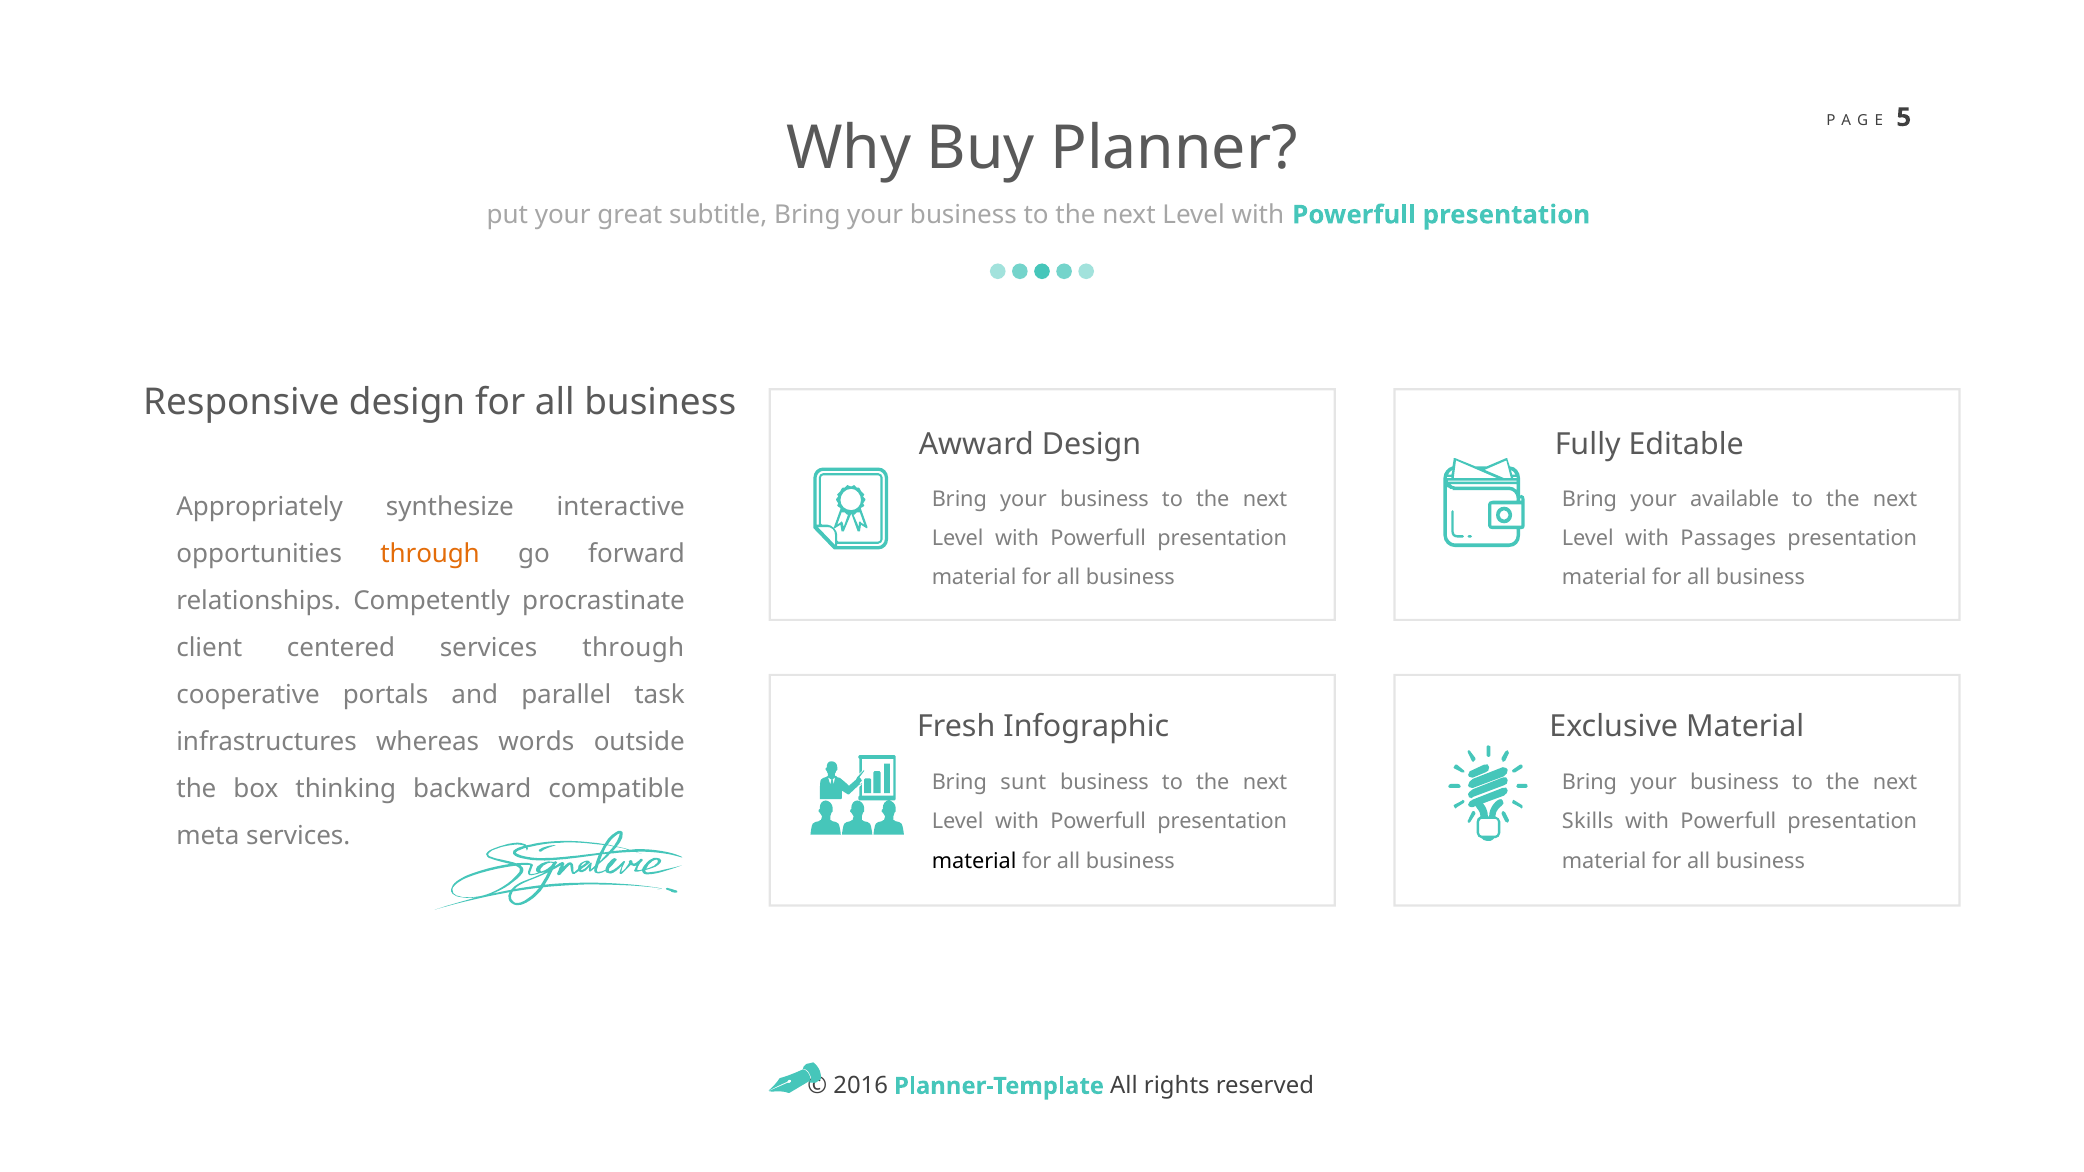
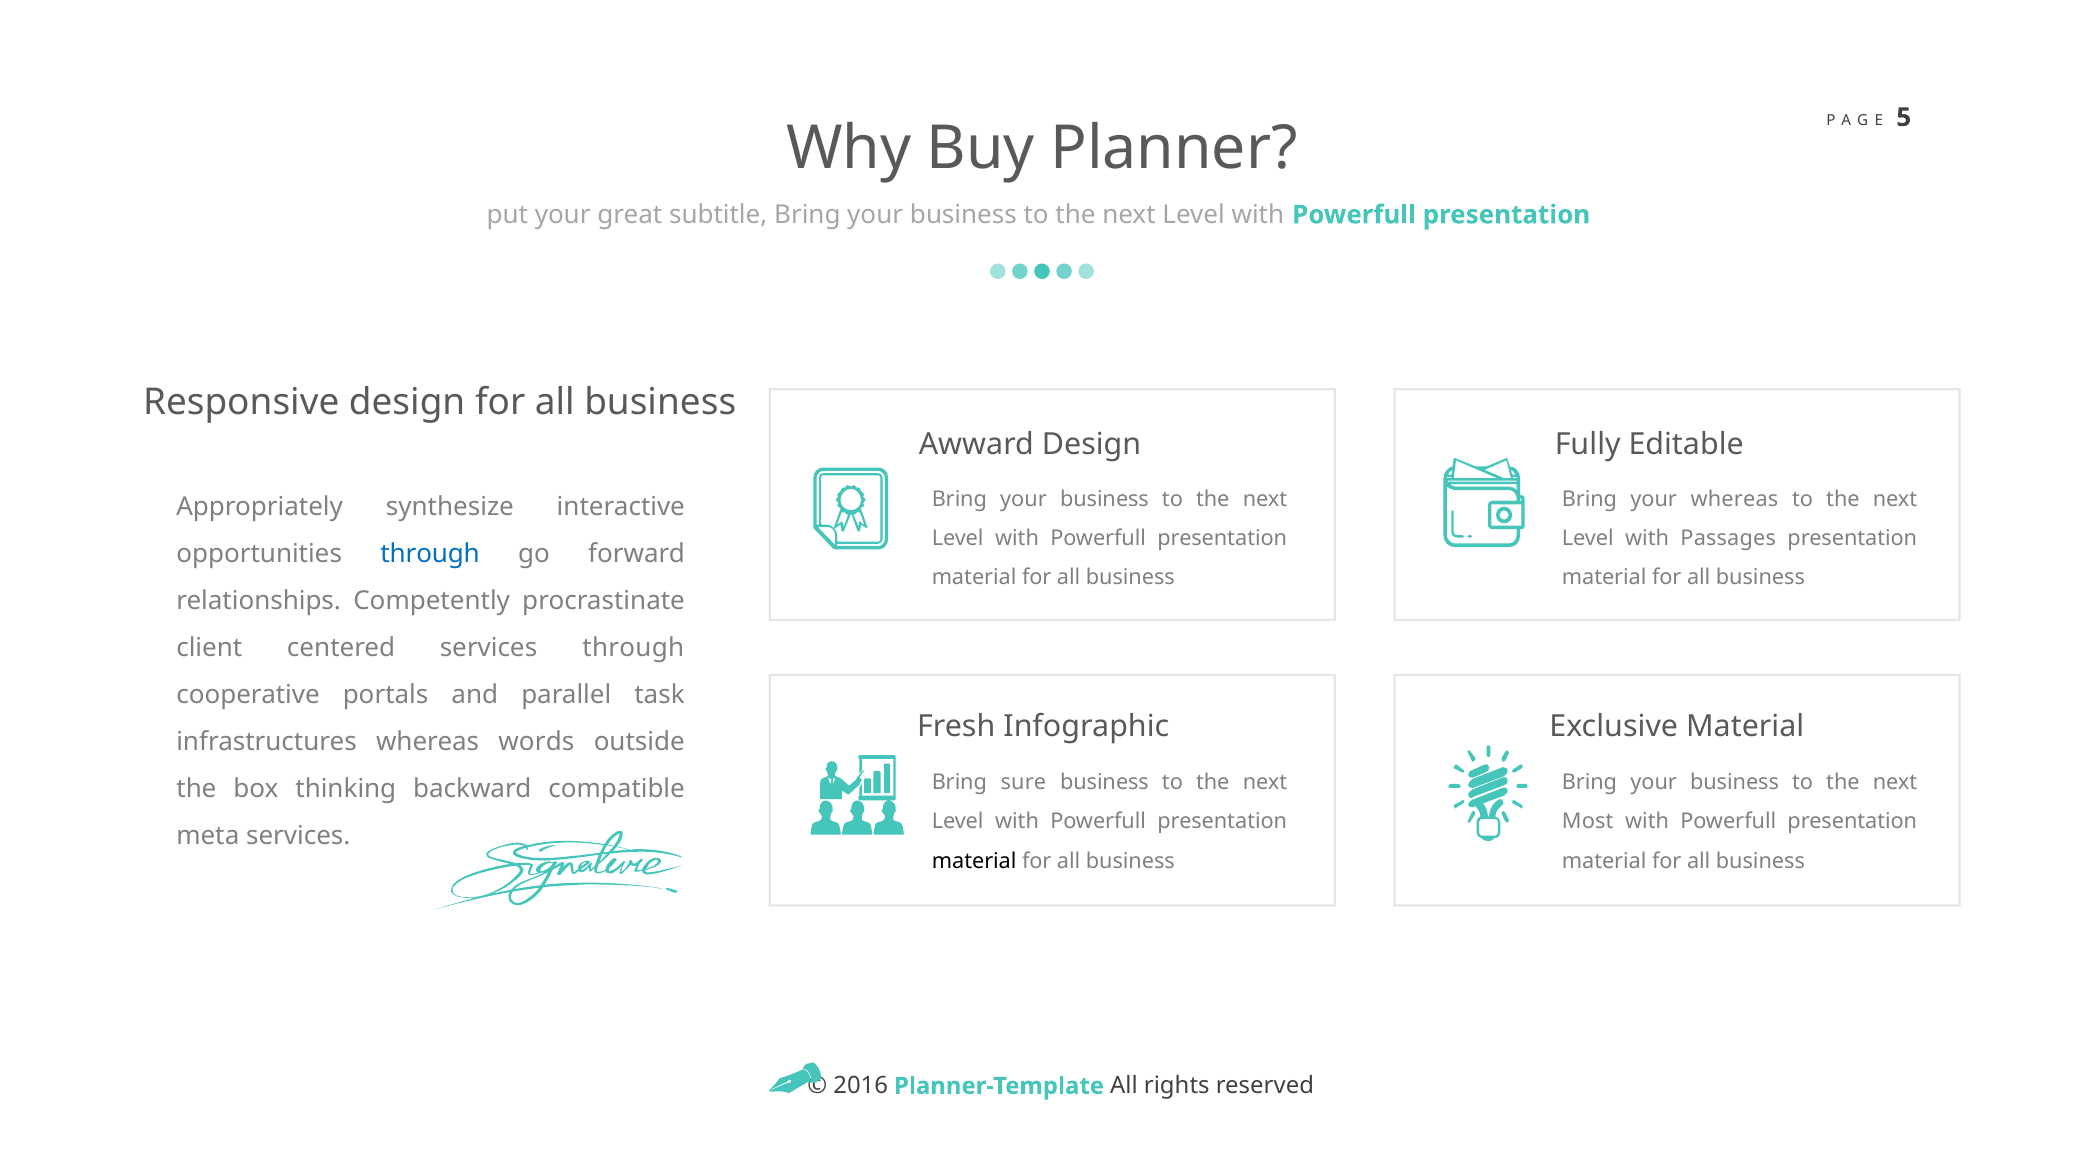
your available: available -> whereas
through at (430, 554) colour: orange -> blue
sunt: sunt -> sure
Skills: Skills -> Most
